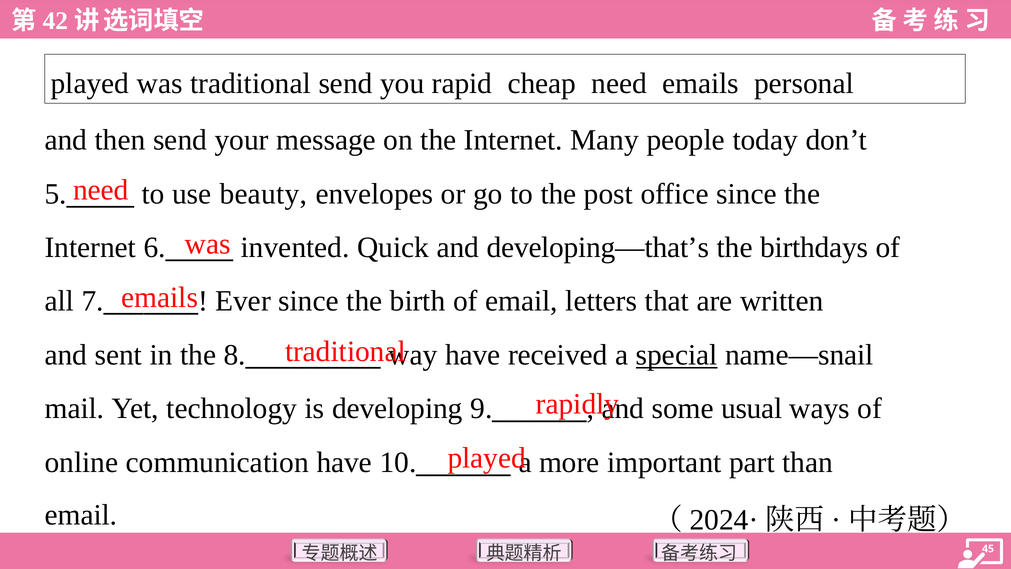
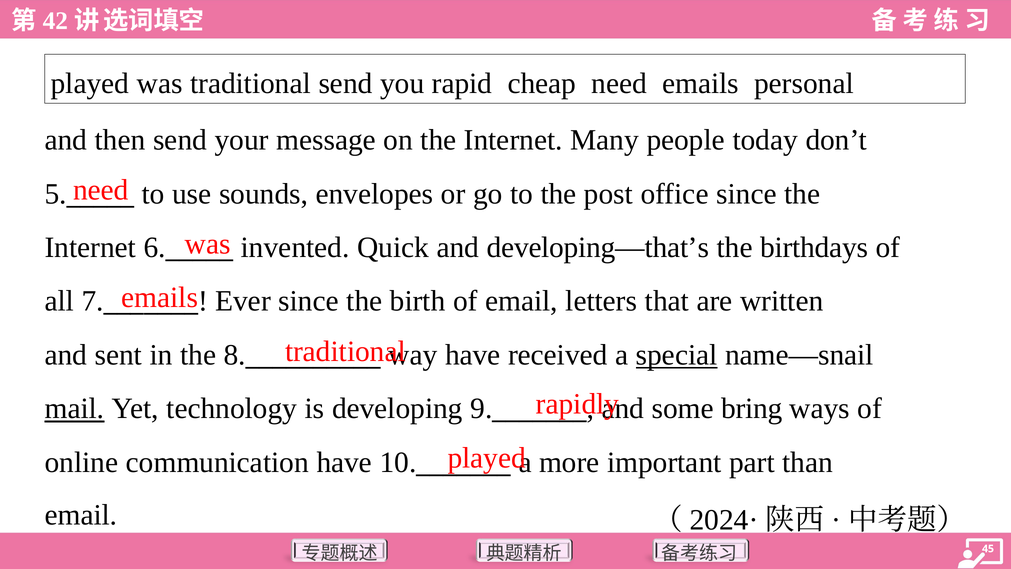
beauty: beauty -> sounds
mail underline: none -> present
usual: usual -> bring
